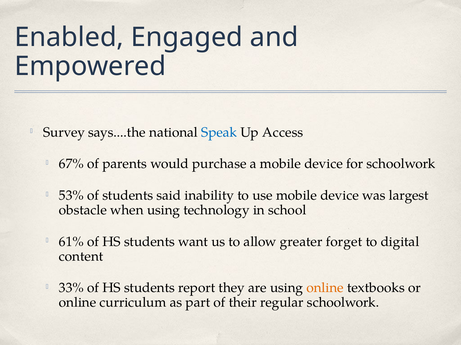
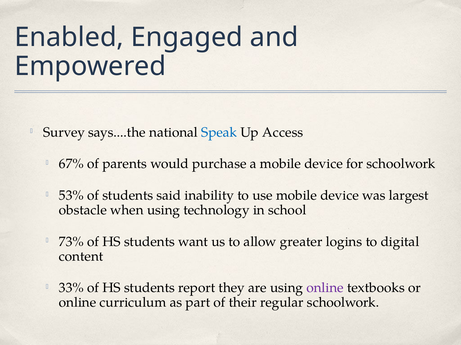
61%: 61% -> 73%
forget: forget -> logins
online at (325, 288) colour: orange -> purple
